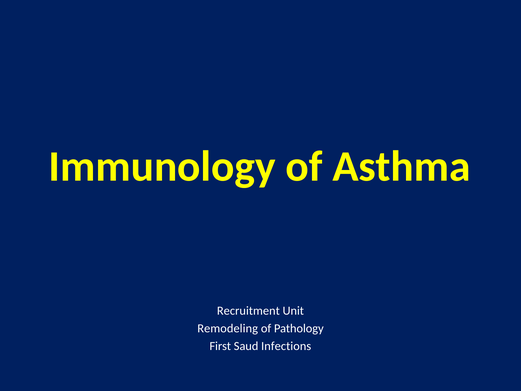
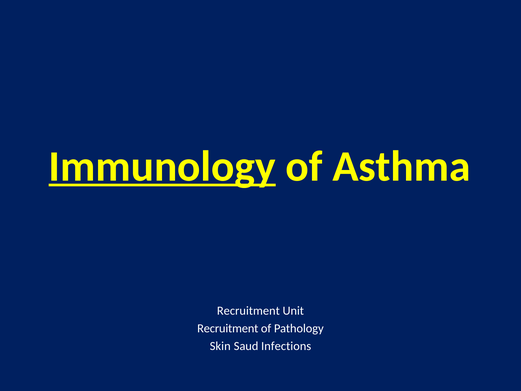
Immunology underline: none -> present
Remodeling at (228, 328): Remodeling -> Recruitment
First: First -> Skin
